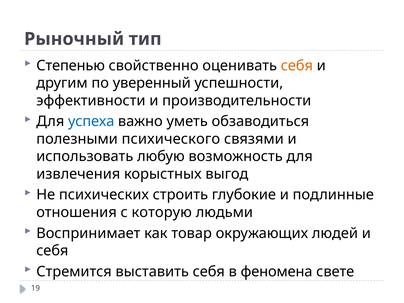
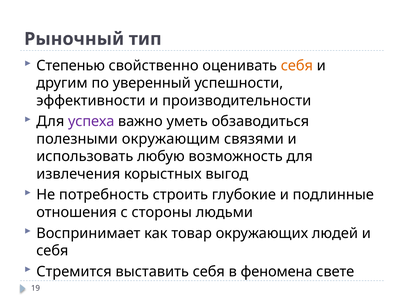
успеха colour: blue -> purple
психического: психического -> окружающим
психических: психических -> потребность
которую: которую -> стороны
